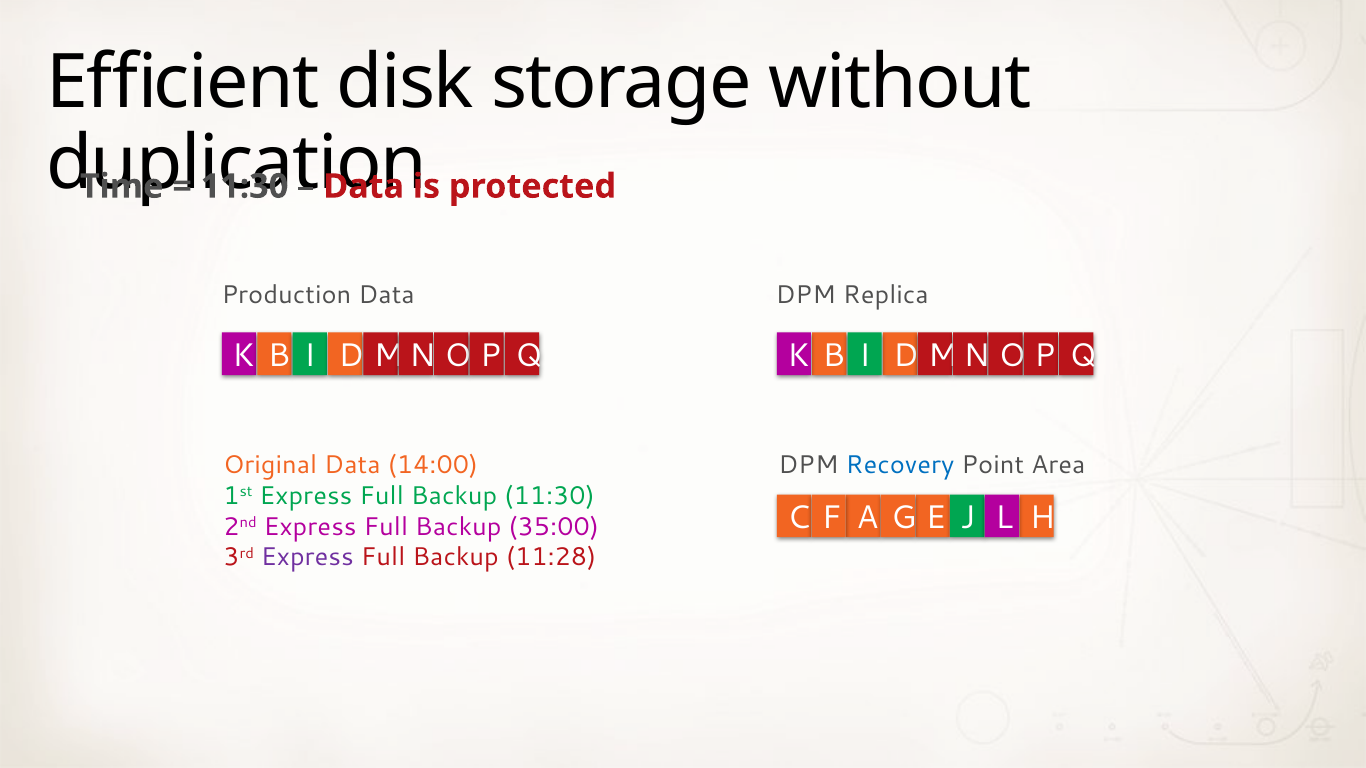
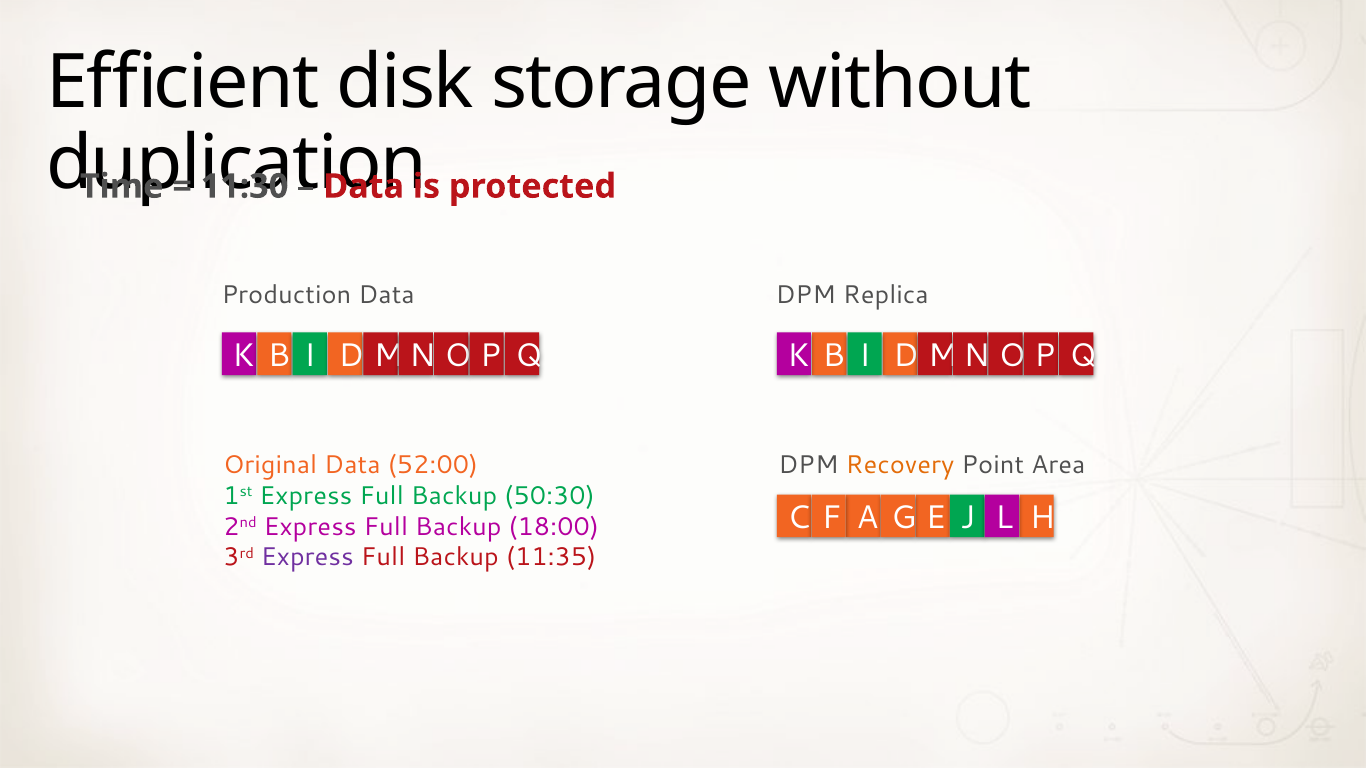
14:00: 14:00 -> 52:00
Recovery colour: blue -> orange
Backup 11:30: 11:30 -> 50:30
35:00: 35:00 -> 18:00
11:28: 11:28 -> 11:35
